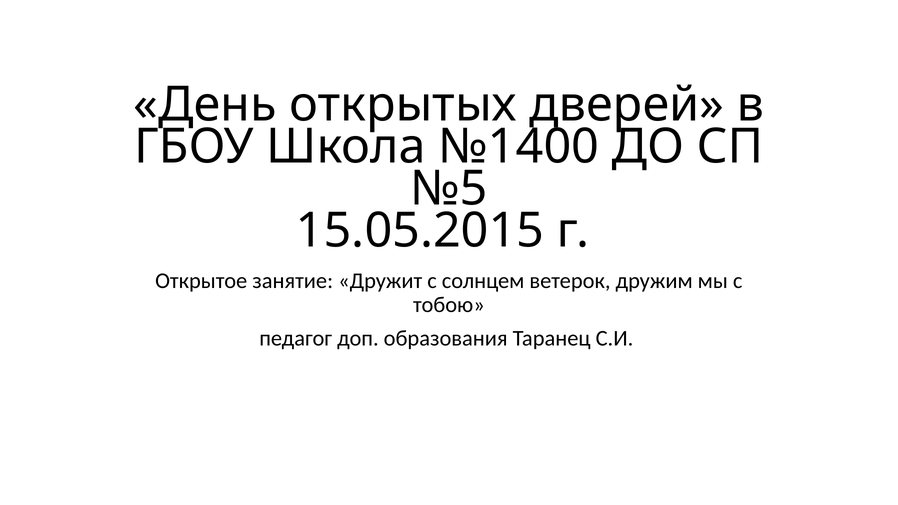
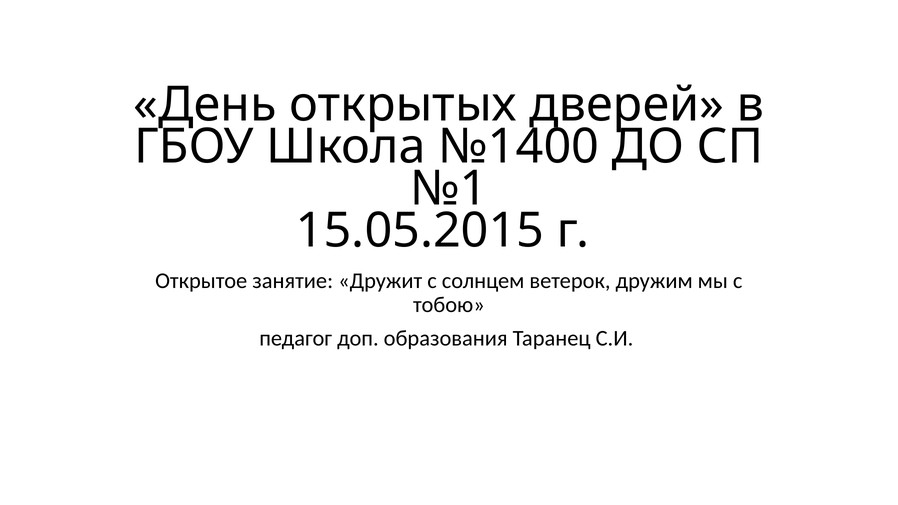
№5: №5 -> №1
